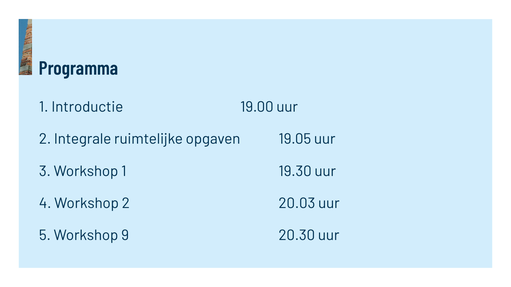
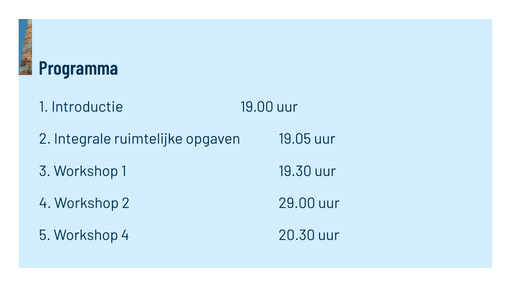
20.03: 20.03 -> 29.00
Workshop 9: 9 -> 4
